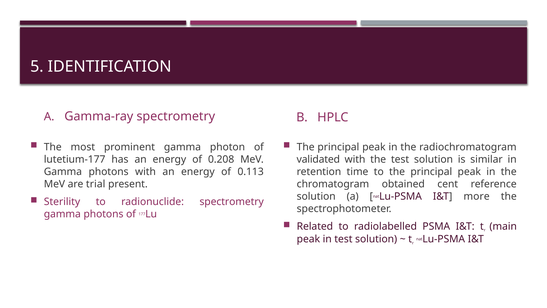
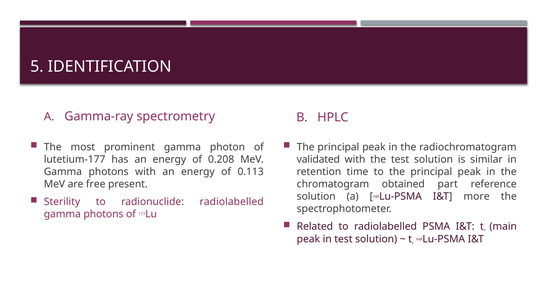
trial: trial -> free
cent: cent -> part
radionuclide spectrometry: spectrometry -> radiolabelled
